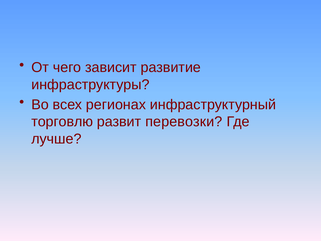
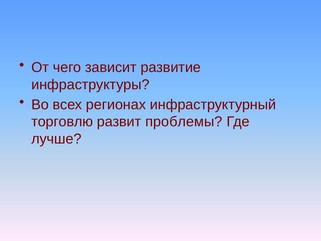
перевозки: перевозки -> проблемы
